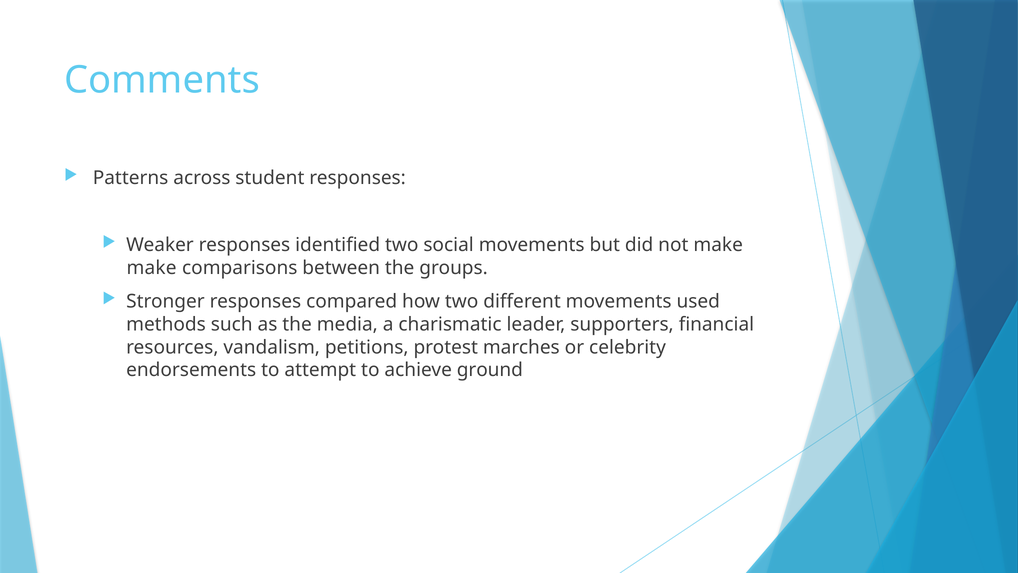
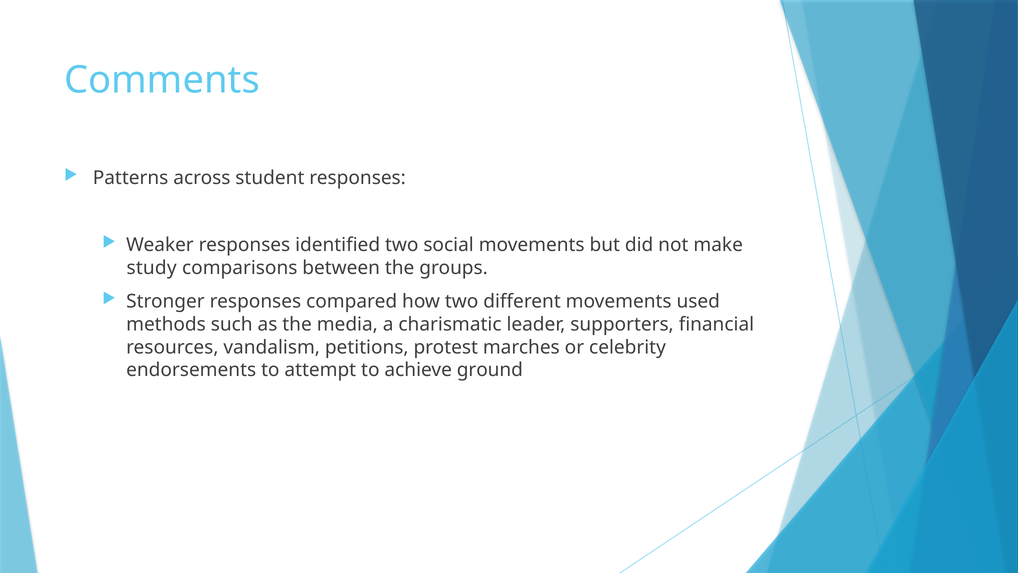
make at (152, 268): make -> study
